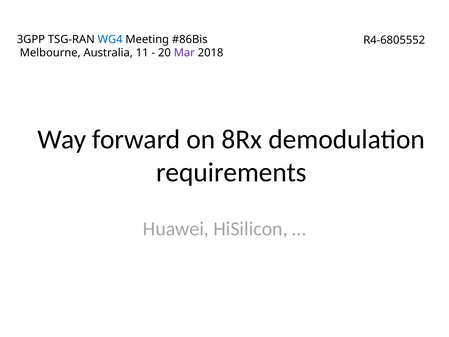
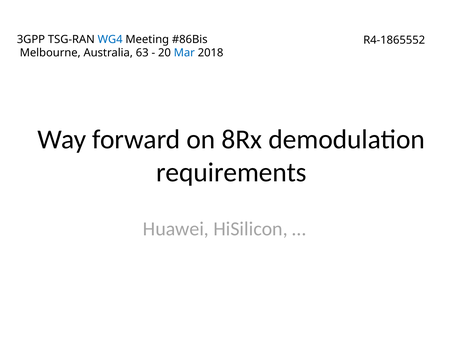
R4-6805552: R4-6805552 -> R4-1865552
11: 11 -> 63
Mar colour: purple -> blue
